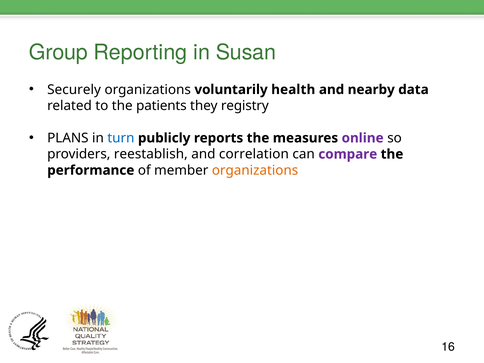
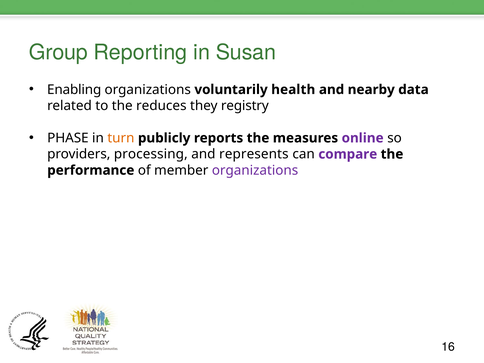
Securely: Securely -> Enabling
patients: patients -> reduces
PLANS: PLANS -> PHASE
turn colour: blue -> orange
reestablish: reestablish -> processing
correlation: correlation -> represents
organizations at (255, 170) colour: orange -> purple
